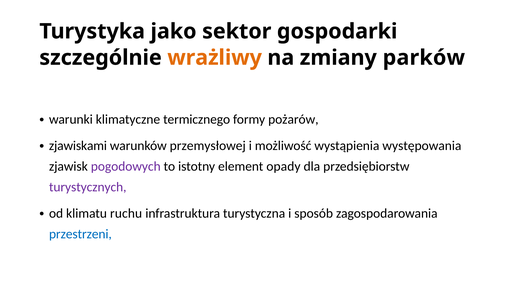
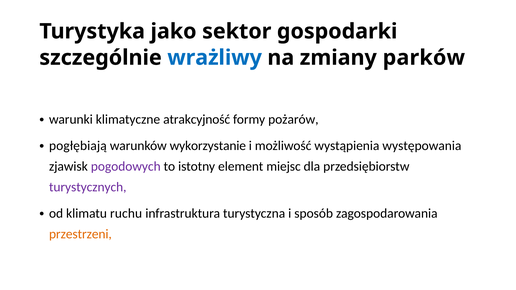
wrażliwy colour: orange -> blue
termicznego: termicznego -> atrakcyjność
zjawiskami: zjawiskami -> pogłębiają
przemysłowej: przemysłowej -> wykorzystanie
opady: opady -> miejsc
przestrzeni colour: blue -> orange
